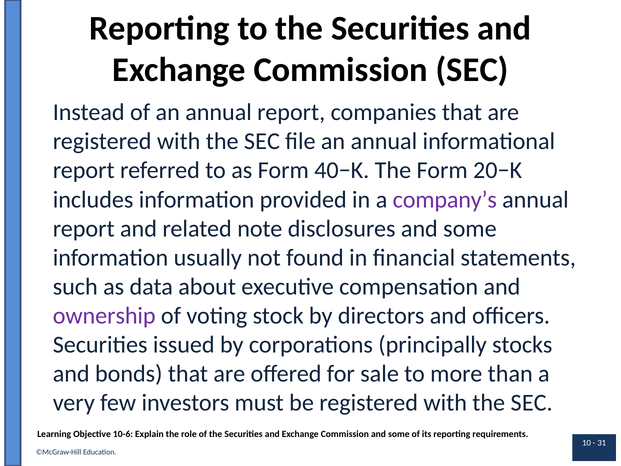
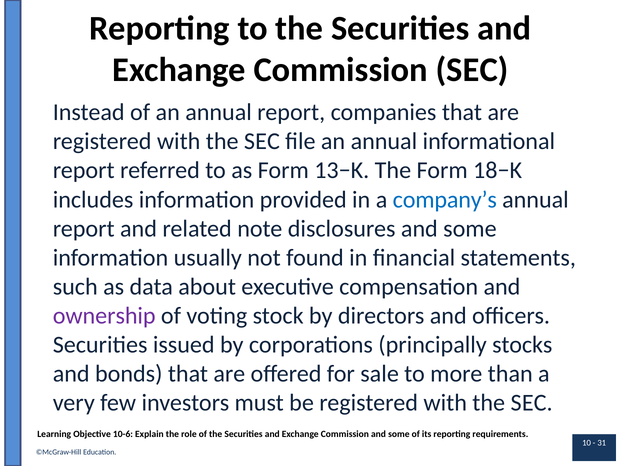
40−K: 40−K -> 13−K
20−K: 20−K -> 18−K
company’s colour: purple -> blue
